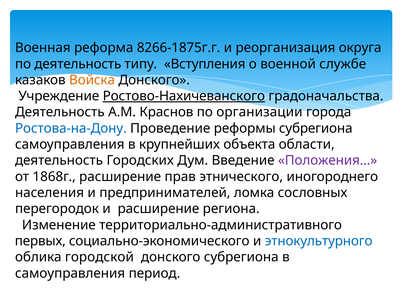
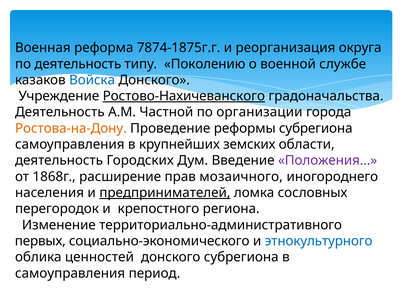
8266-1875г.г: 8266-1875г.г -> 7874-1875г.г
Вступления: Вступления -> Поколению
Войска colour: orange -> blue
Краснов: Краснов -> Частной
Ростова-на-Дону colour: blue -> orange
объекта: объекта -> земских
этнического: этнического -> мозаичного
предпринимателей underline: none -> present
и расширение: расширение -> крепостного
городской: городской -> ценностей
